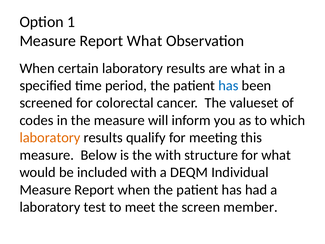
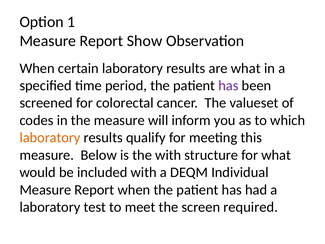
Report What: What -> Show
has at (228, 86) colour: blue -> purple
member: member -> required
